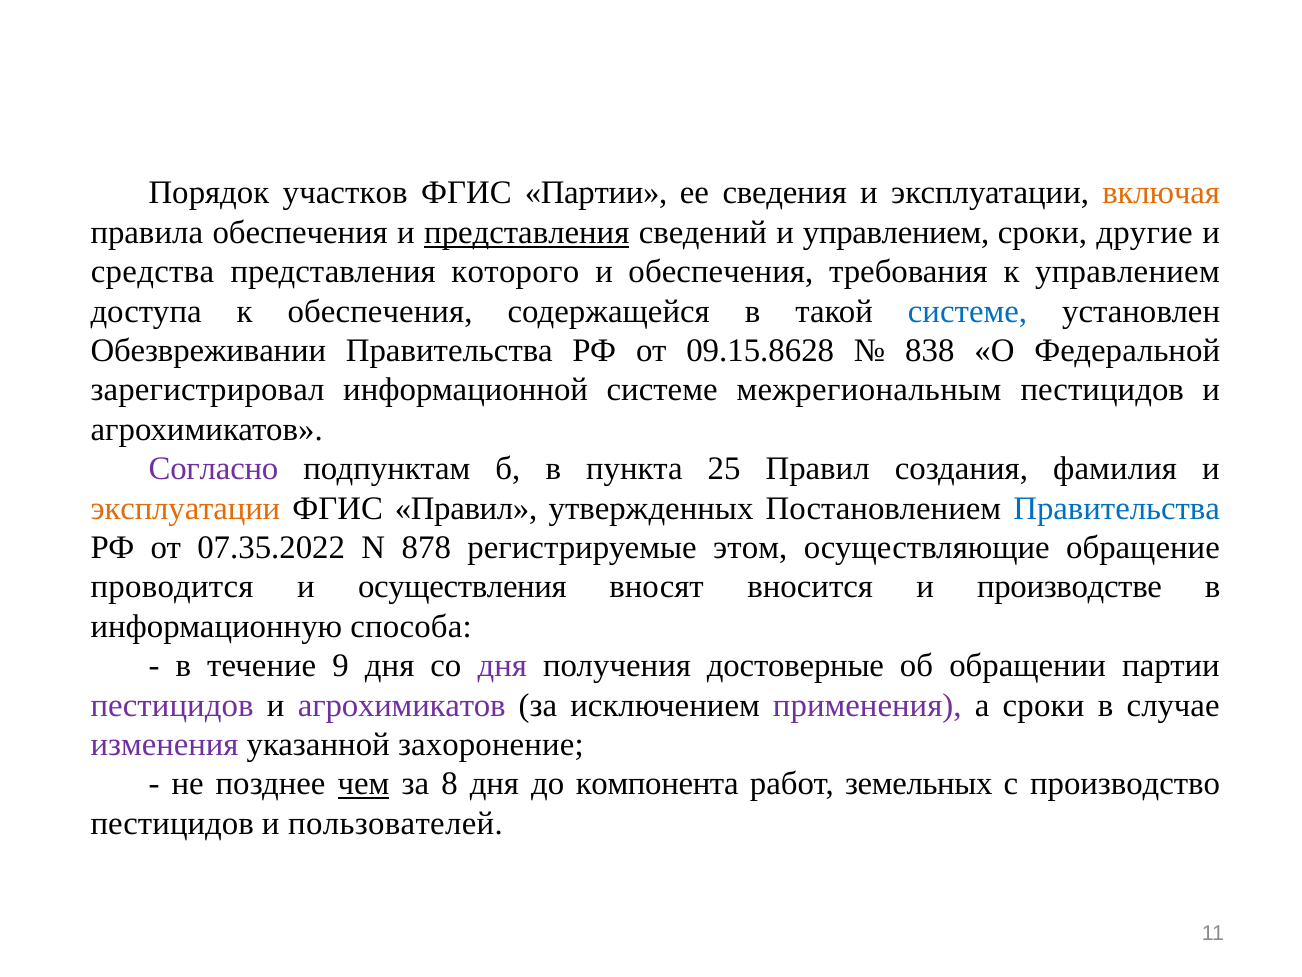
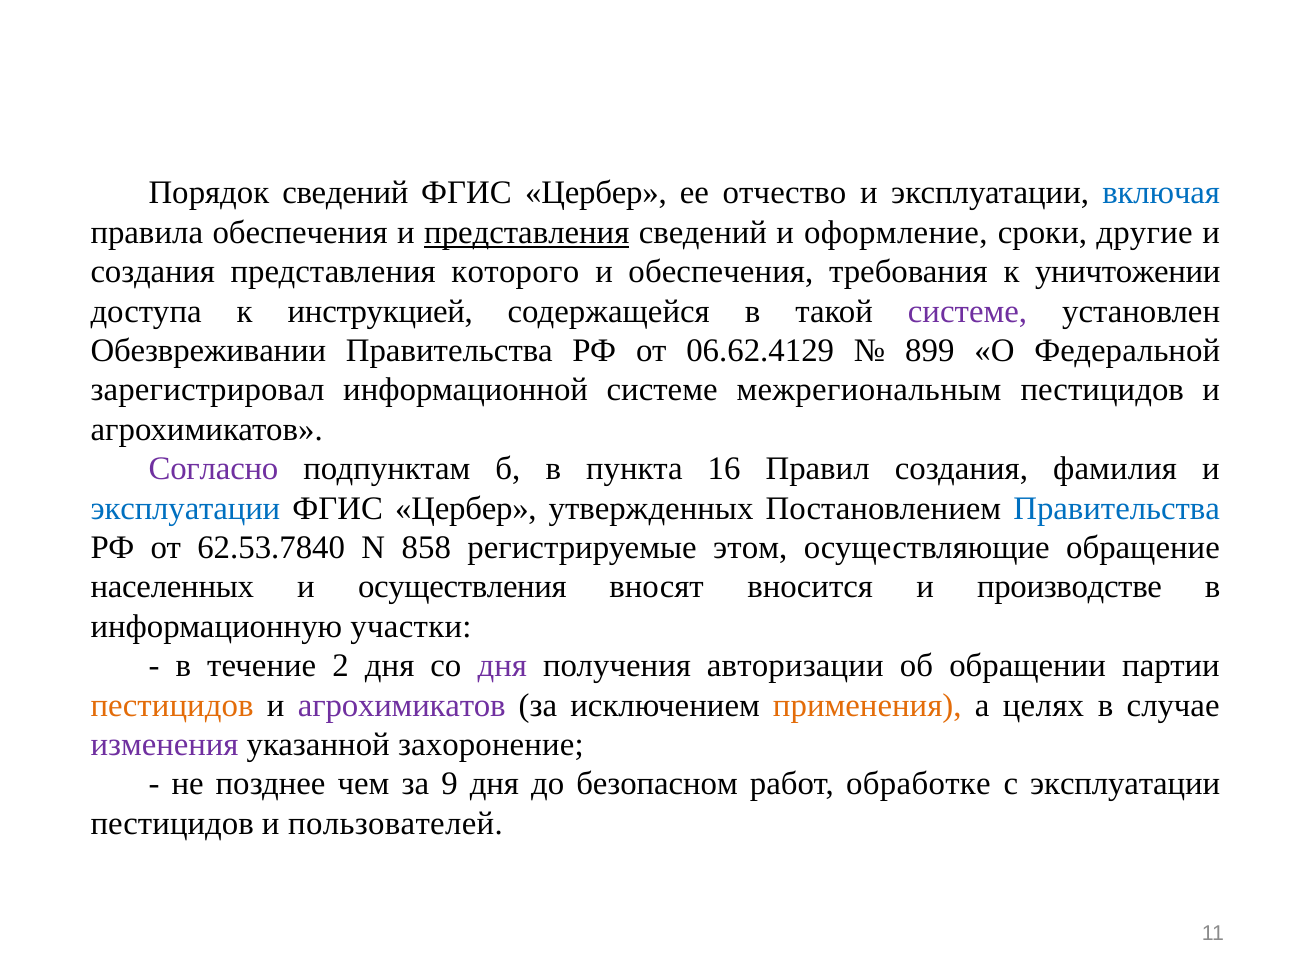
Порядок участков: участков -> сведений
Партии at (596, 193): Партии -> Цербер
сведения: сведения -> отчество
включая colour: orange -> blue
и управлением: управлением -> оформление
средства at (153, 272): средства -> создания
к управлением: управлением -> уничтожении
к обеспечения: обеспечения -> инструкцией
системе at (968, 311) colour: blue -> purple
09.15.8628: 09.15.8628 -> 06.62.4129
838: 838 -> 899
25: 25 -> 16
эксплуатации at (185, 508) colour: orange -> blue
Правил at (466, 508): Правил -> Цербер
07.35.2022: 07.35.2022 -> 62.53.7840
878: 878 -> 858
проводится: проводится -> населенных
способа: способа -> участки
9: 9 -> 2
достоверные: достоверные -> авторизации
пестицидов at (172, 705) colour: purple -> orange
применения colour: purple -> orange
а сроки: сроки -> целях
чем underline: present -> none
8: 8 -> 9
компонента: компонента -> безопасном
земельных: земельных -> обработке
с производство: производство -> эксплуатации
